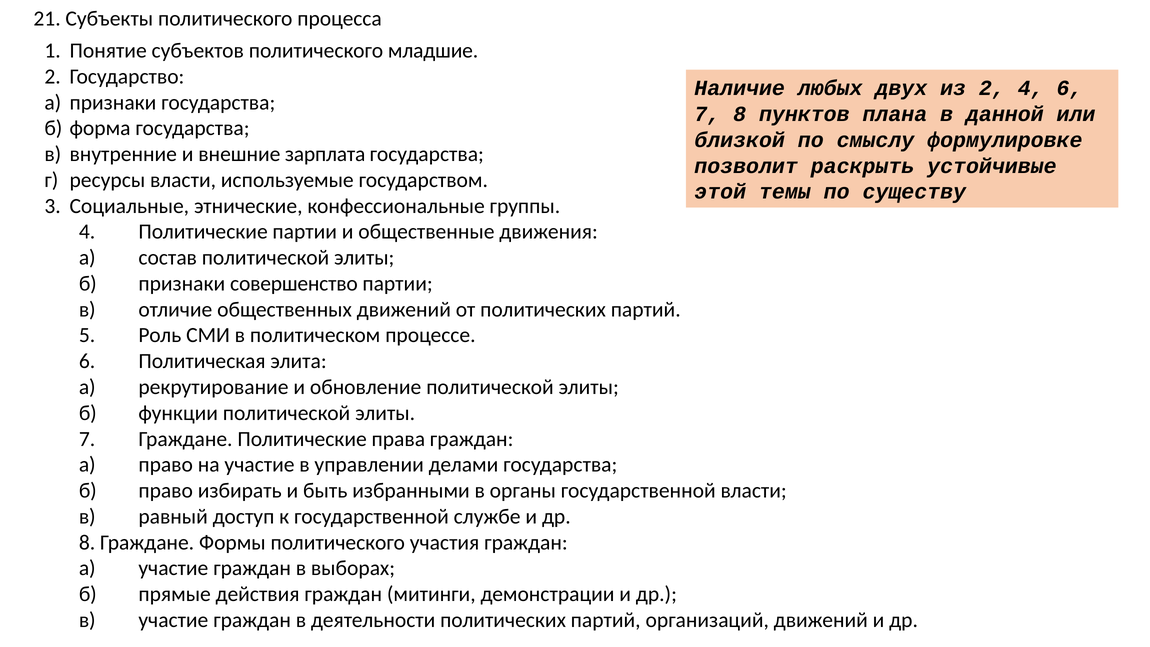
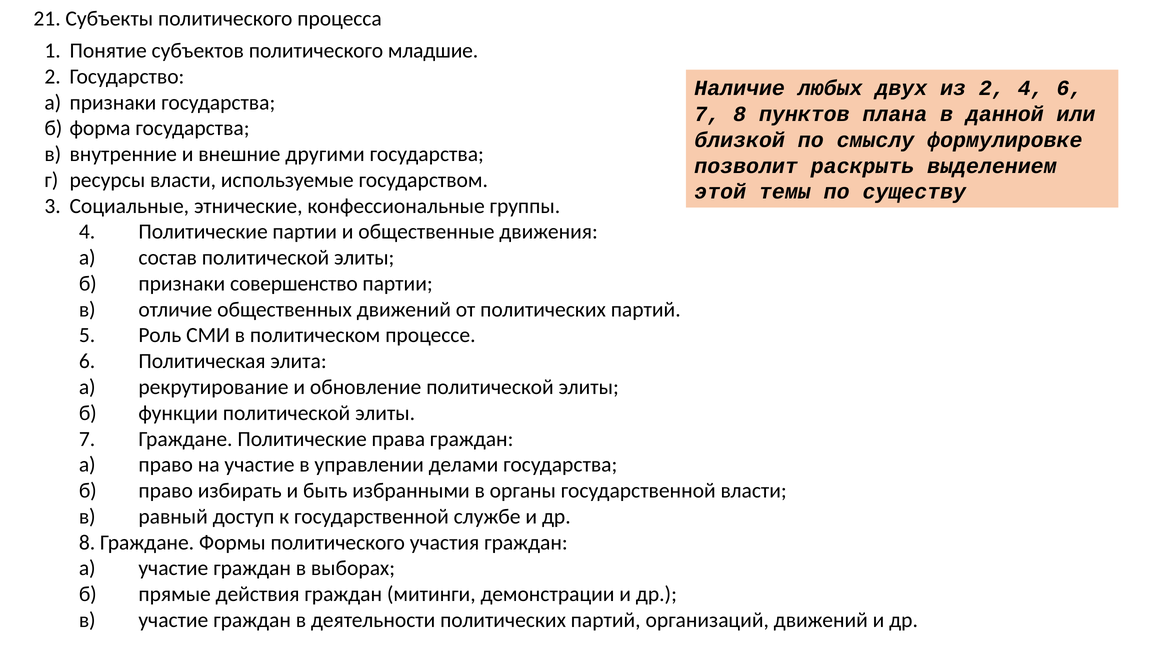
зарплата: зарплата -> другими
устойчивые: устойчивые -> выделением
